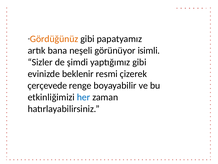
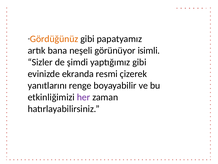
beklenir: beklenir -> ekranda
çerçevede: çerçevede -> yanıtlarını
her colour: blue -> purple
